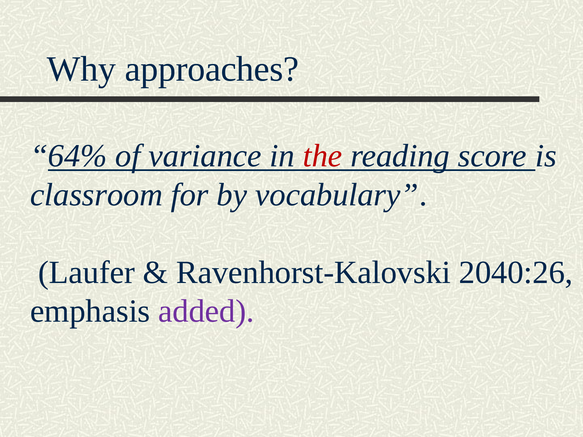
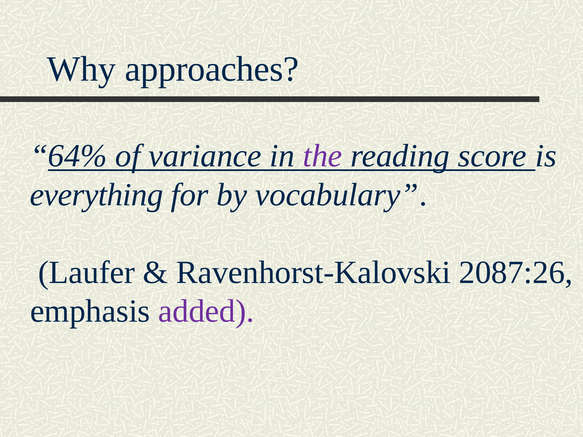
the colour: red -> purple
classroom: classroom -> everything
2040:26: 2040:26 -> 2087:26
